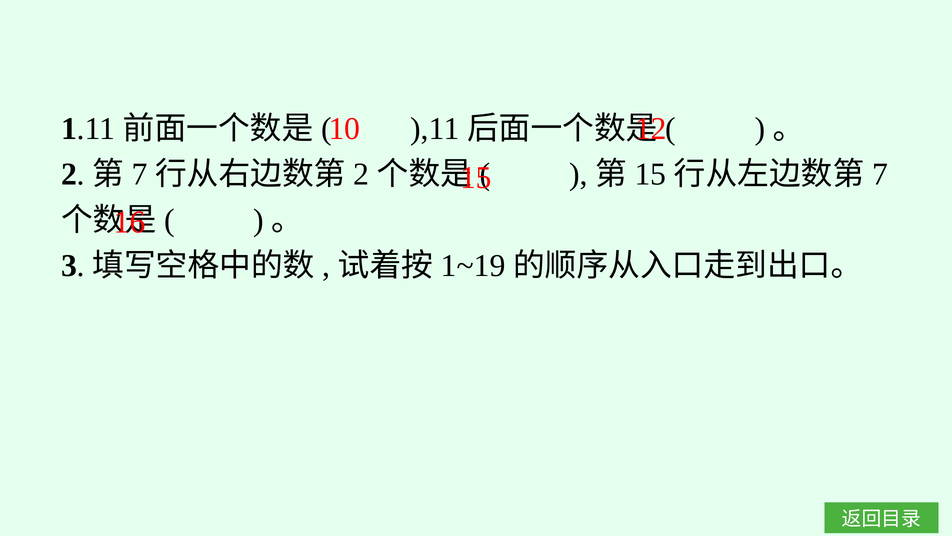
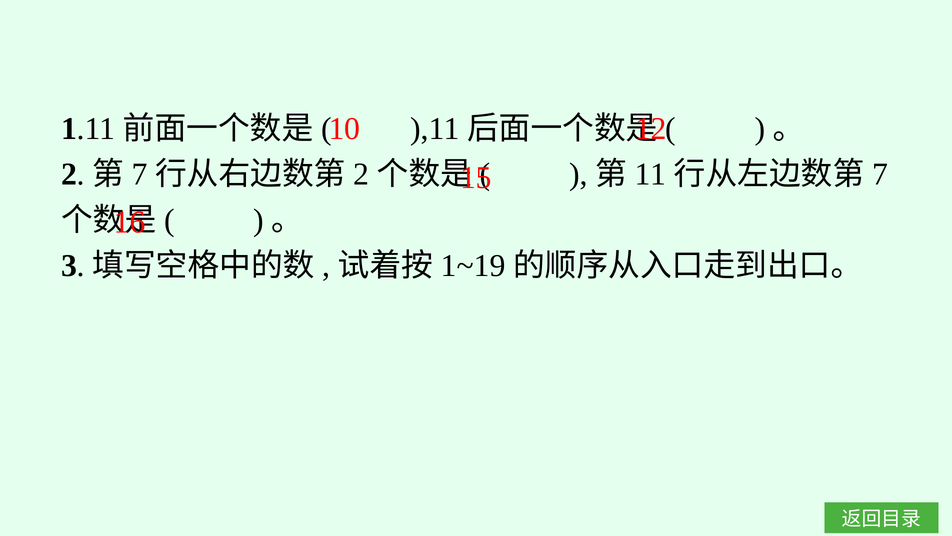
15 at (650, 174): 15 -> 11
